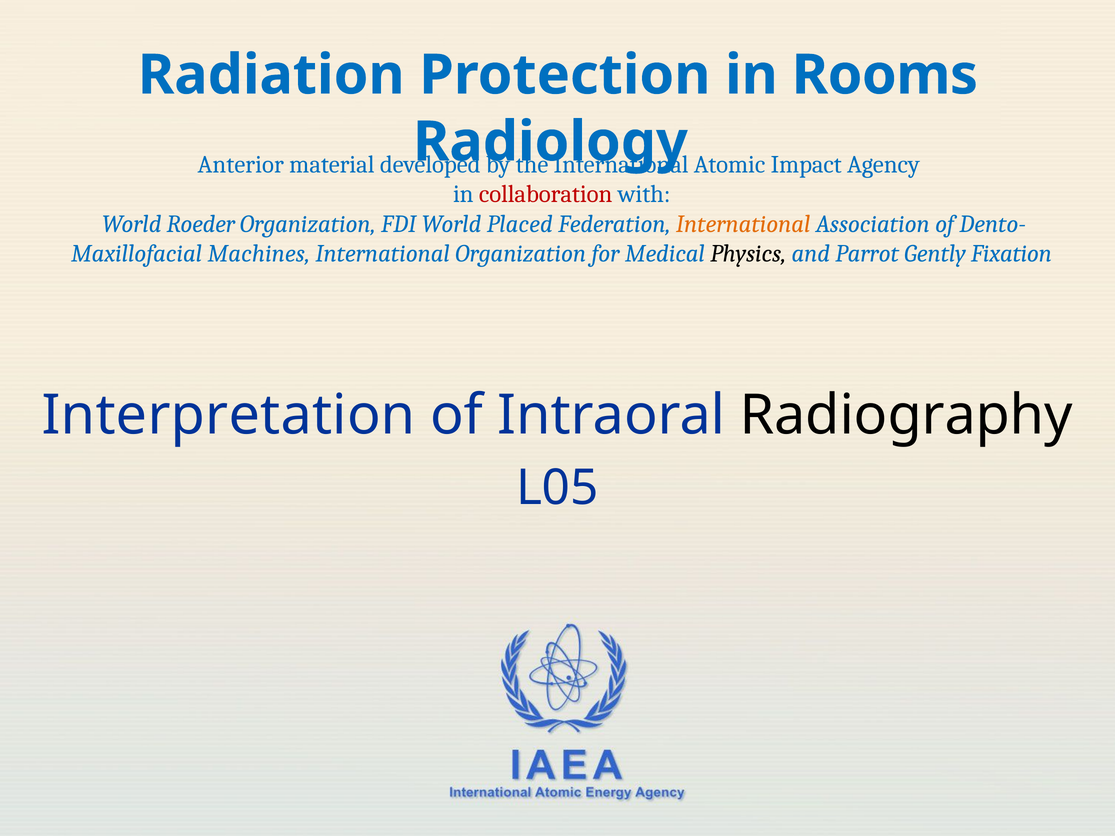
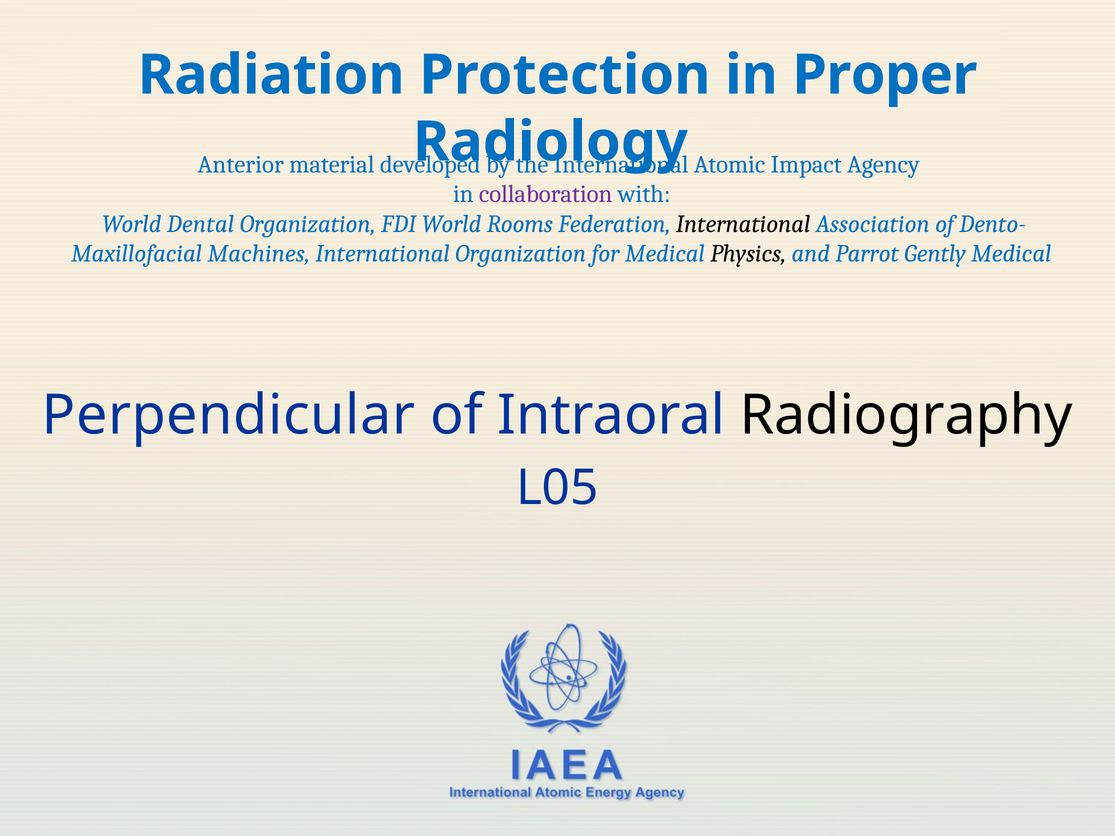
Rooms: Rooms -> Proper
collaboration colour: red -> purple
Roeder: Roeder -> Dental
Placed: Placed -> Rooms
International at (743, 224) colour: orange -> black
Gently Fixation: Fixation -> Medical
Interpretation: Interpretation -> Perpendicular
